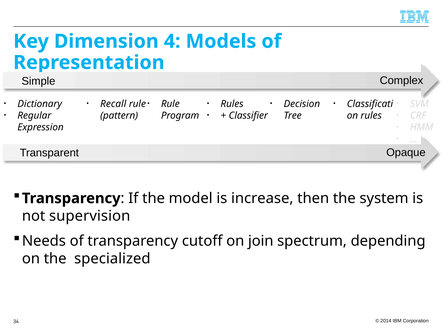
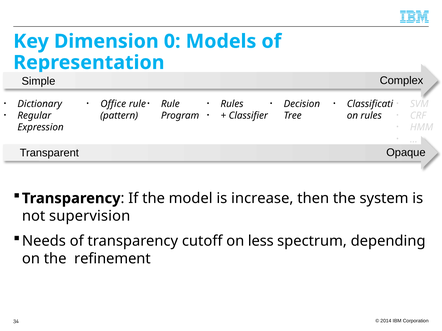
4: 4 -> 0
Recall: Recall -> Office
join: join -> less
specialized: specialized -> refinement
